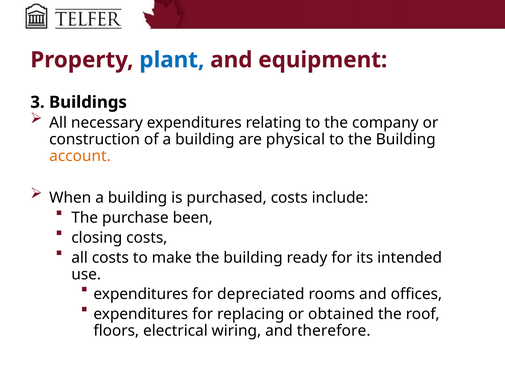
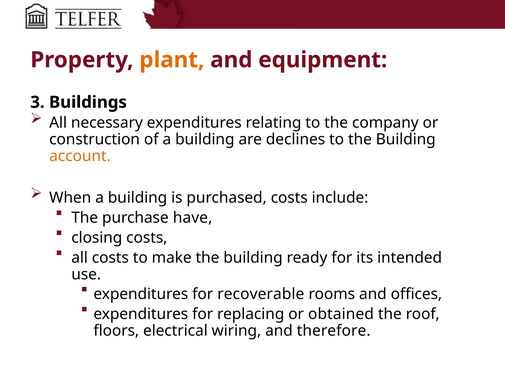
plant colour: blue -> orange
physical: physical -> declines
been: been -> have
depreciated: depreciated -> recoverable
